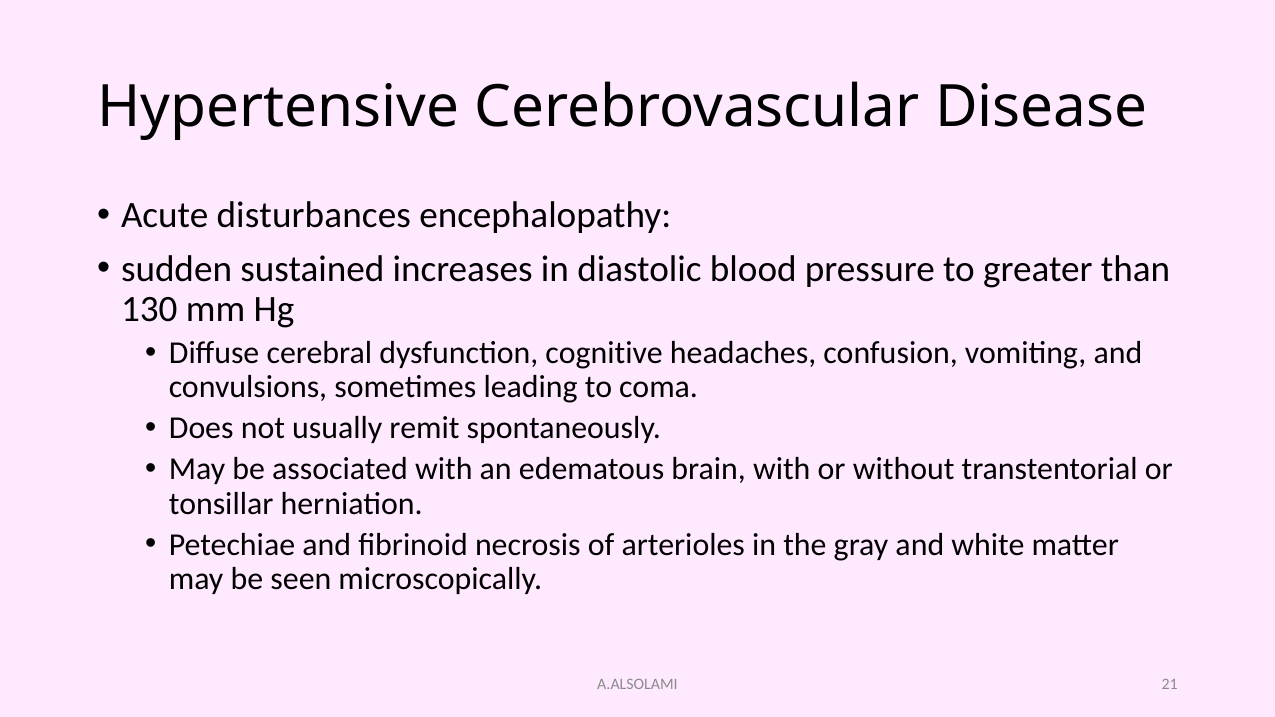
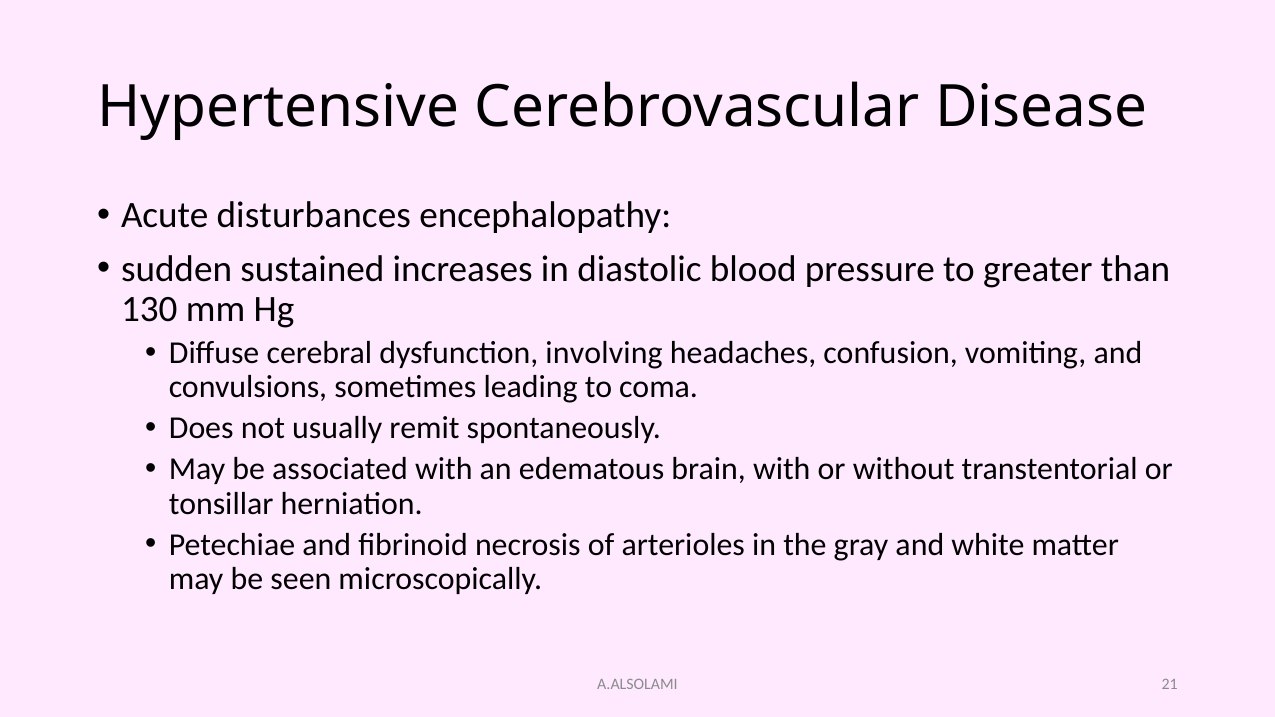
cognitive: cognitive -> involving
